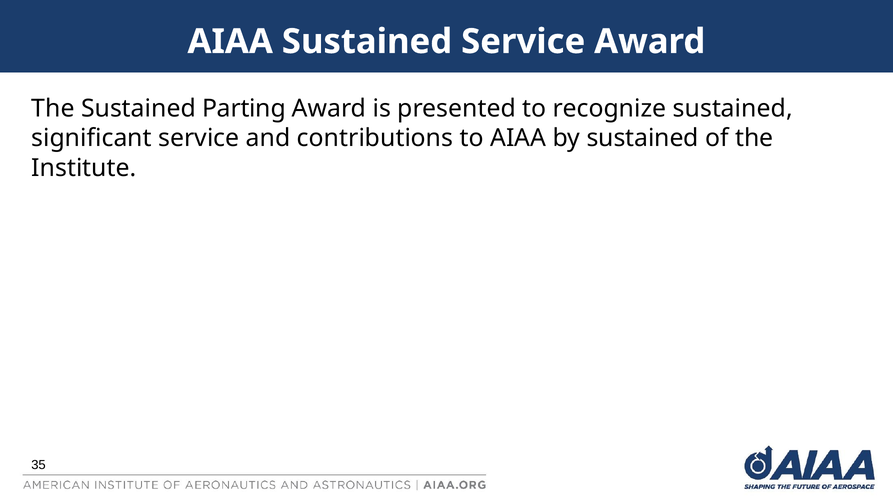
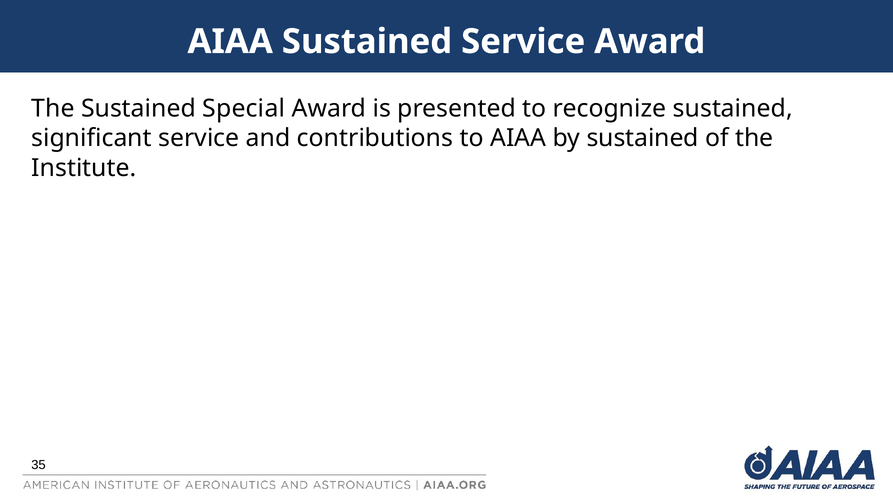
Parting: Parting -> Special
